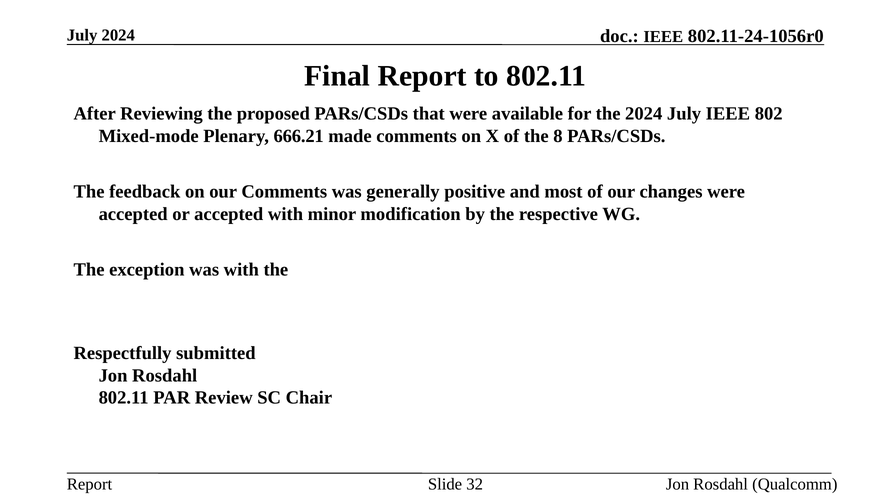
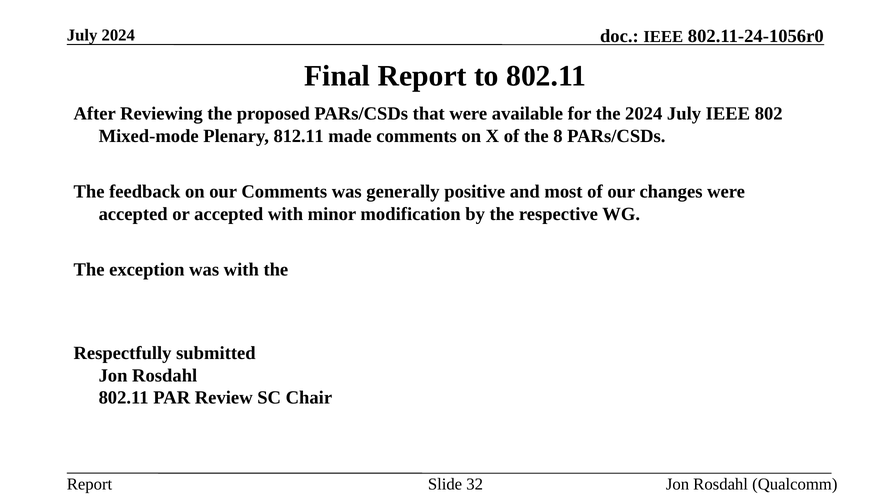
666.21: 666.21 -> 812.11
